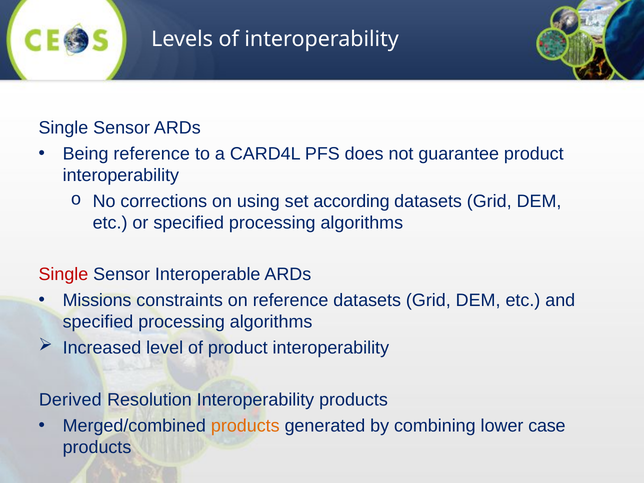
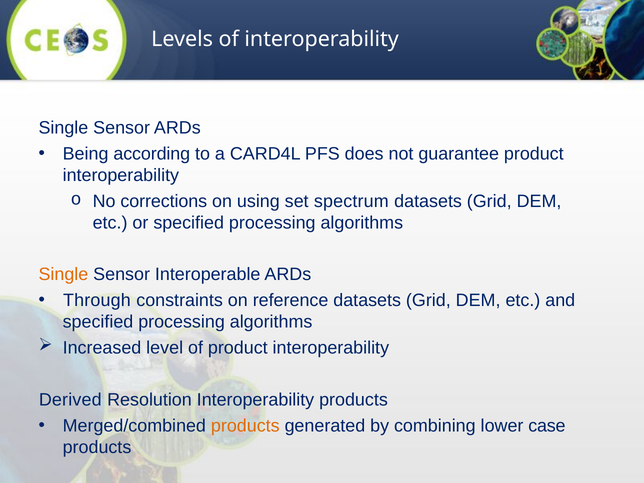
Being reference: reference -> according
according: according -> spectrum
Single at (63, 275) colour: red -> orange
Missions: Missions -> Through
